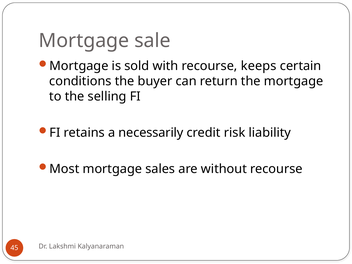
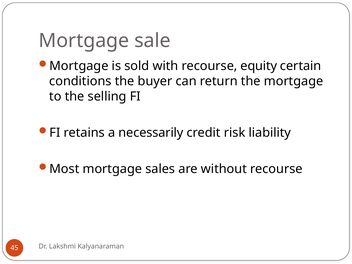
keeps: keeps -> equity
